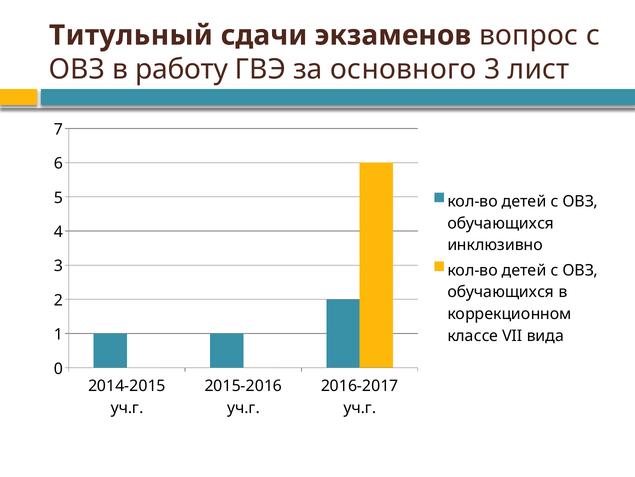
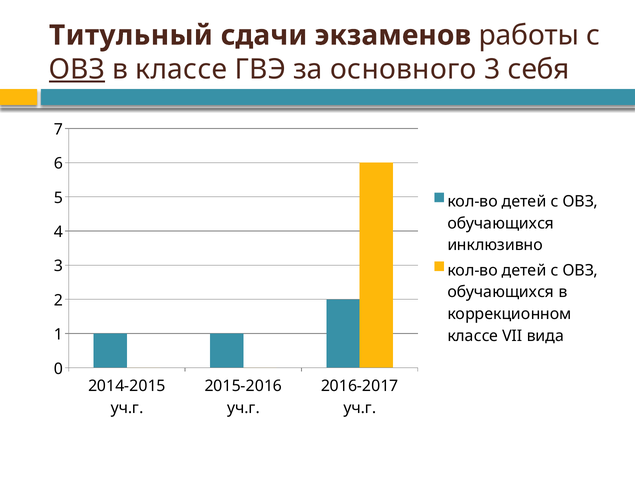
вопрос: вопрос -> работы
ОВЗ at (77, 69) underline: none -> present
в работу: работу -> классе
лист: лист -> себя
